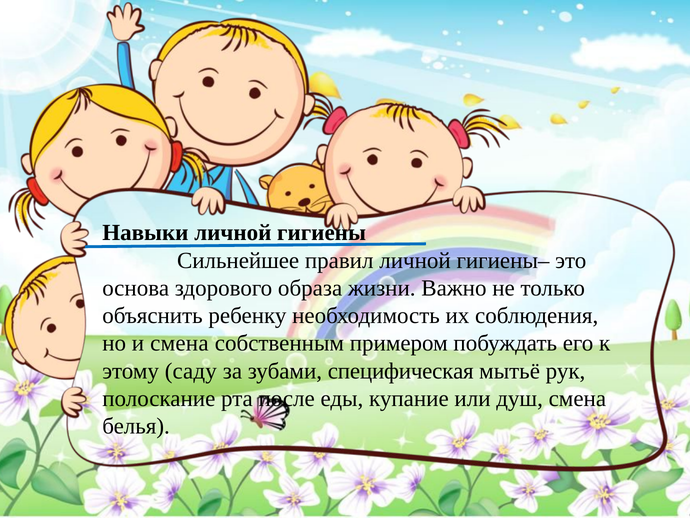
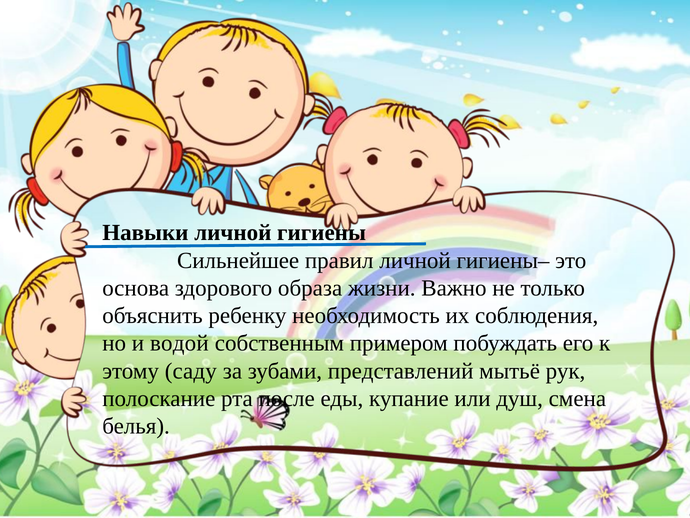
и смена: смена -> водой
специфическая: специфическая -> представлений
